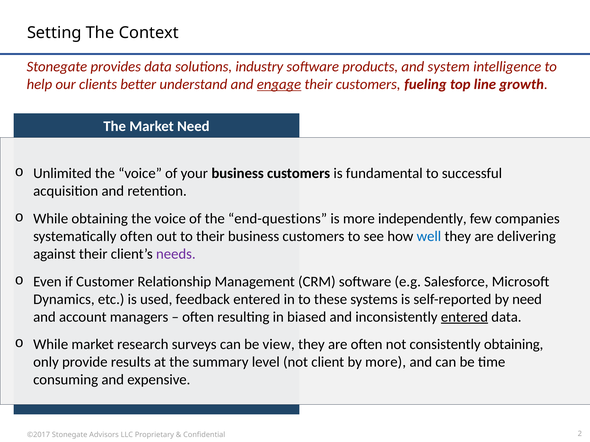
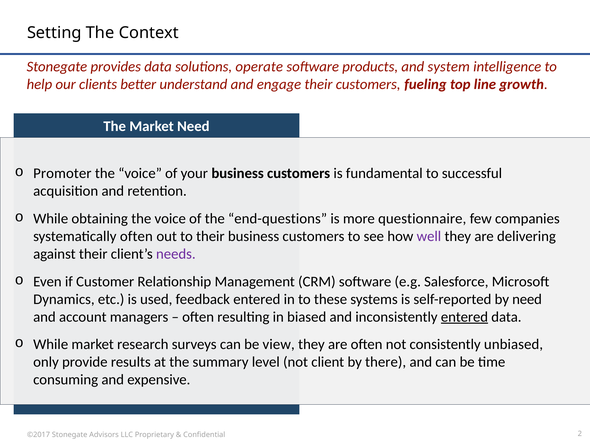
industry: industry -> operate
engage underline: present -> none
Unlimited: Unlimited -> Promoter
independently: independently -> questionnaire
well colour: blue -> purple
consistently obtaining: obtaining -> unbiased
by more: more -> there
